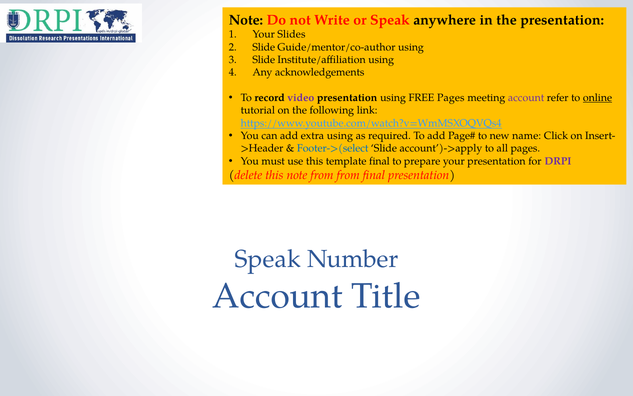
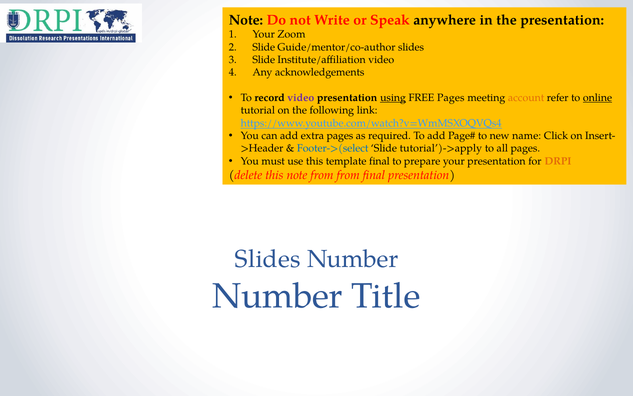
Slides: Slides -> Zoom
Guide/mentor/co-author using: using -> slides
Institute/affiliation using: using -> video
using at (393, 98) underline: none -> present
account at (526, 98) colour: purple -> orange
extra using: using -> pages
account’)->apply: account’)->apply -> tutorial’)->apply
DRPI colour: purple -> orange
Speak at (268, 259): Speak -> Slides
Account at (277, 296): Account -> Number
